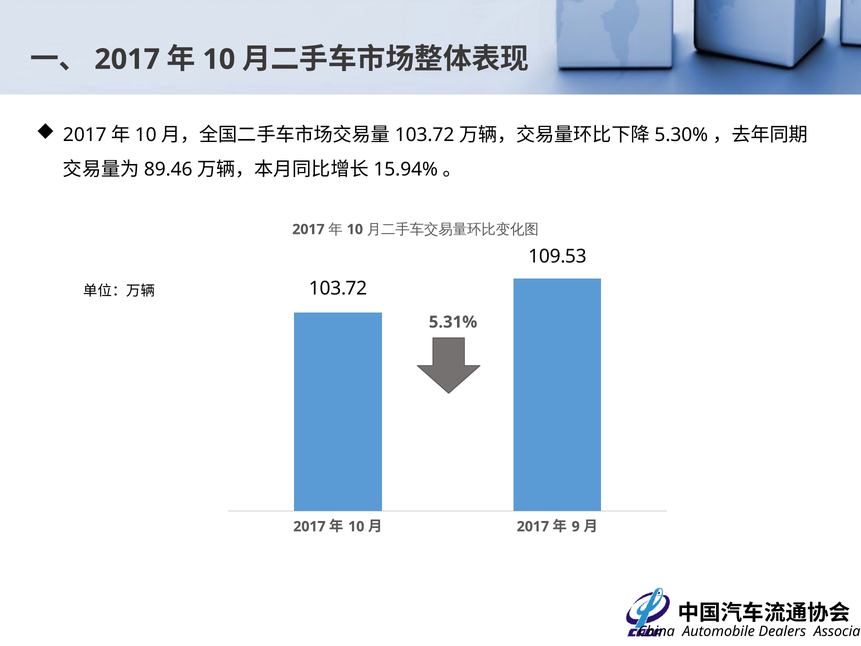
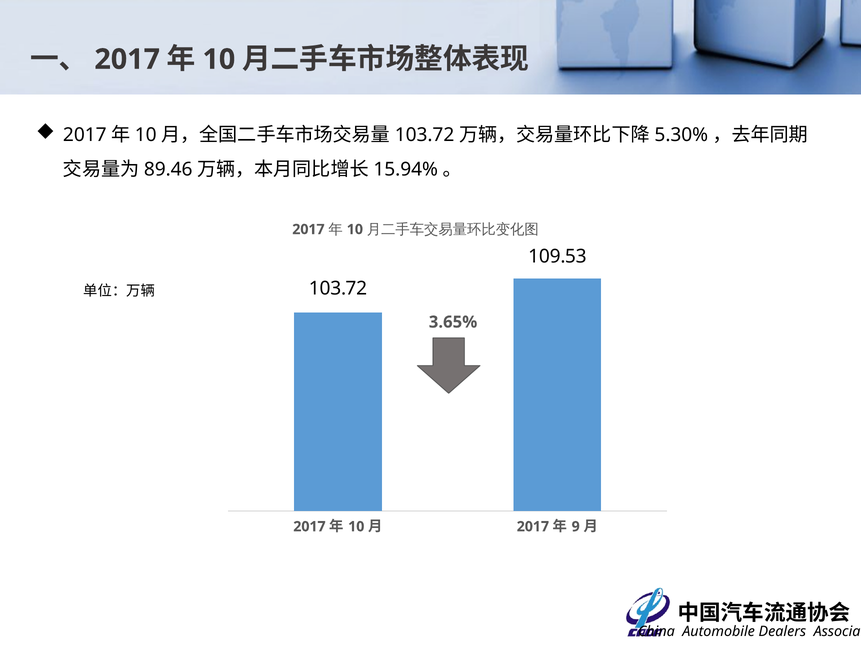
5.31%: 5.31% -> 3.65%
